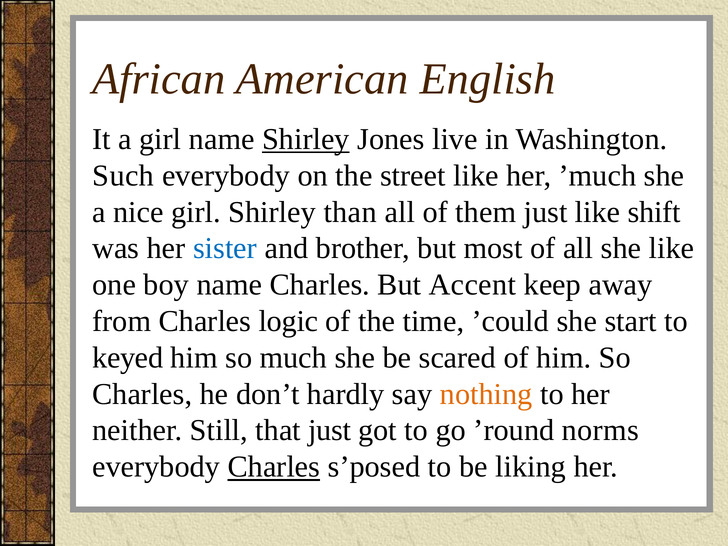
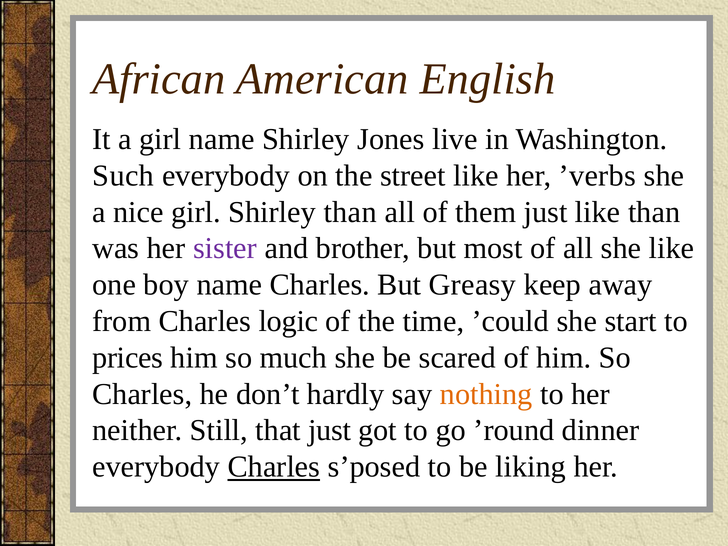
Shirley at (306, 139) underline: present -> none
’much: ’much -> ’verbs
like shift: shift -> than
sister colour: blue -> purple
Accent: Accent -> Greasy
keyed: keyed -> prices
norms: norms -> dinner
